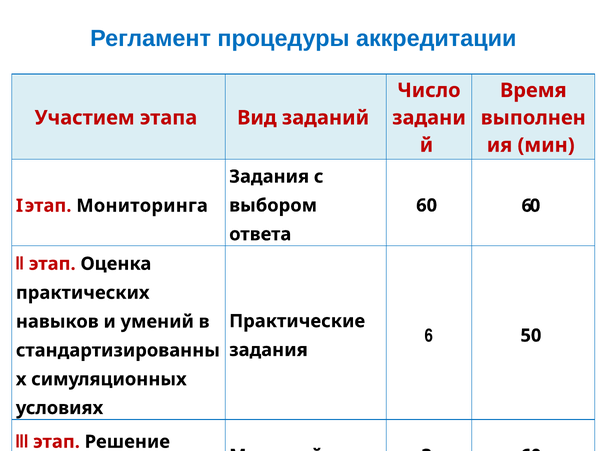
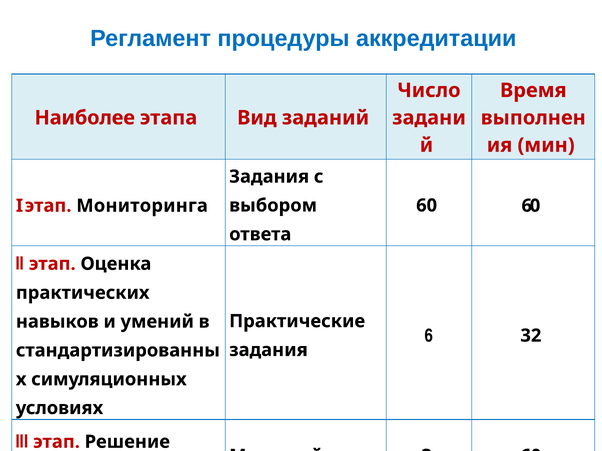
Участием: Участием -> Наиболее
50: 50 -> 32
